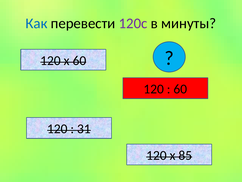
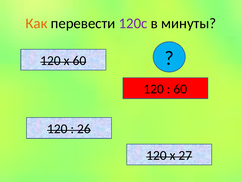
Как colour: blue -> orange
31: 31 -> 26
85: 85 -> 27
